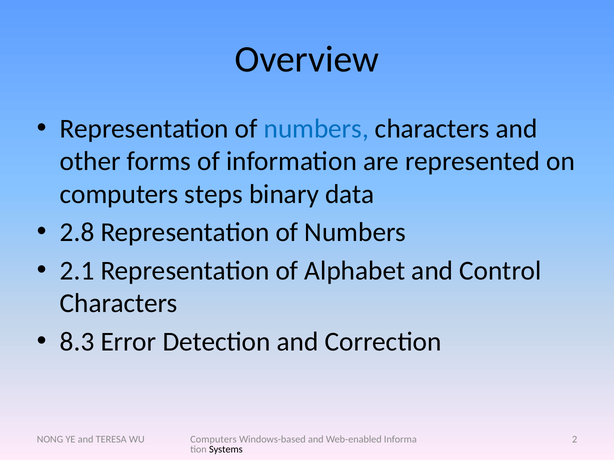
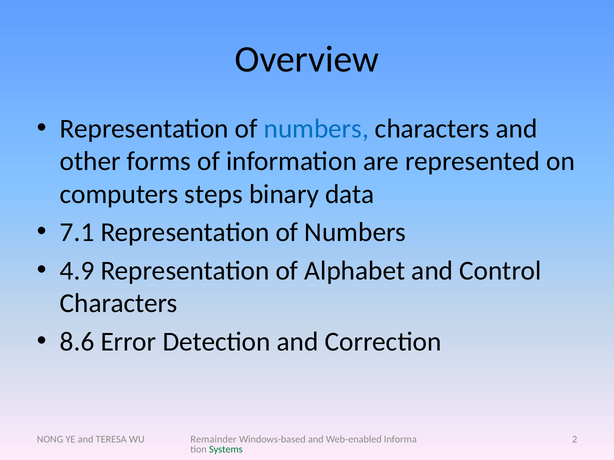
2.8: 2.8 -> 7.1
2.1: 2.1 -> 4.9
8.3: 8.3 -> 8.6
Computers at (214, 440): Computers -> Remainder
Systems colour: black -> green
